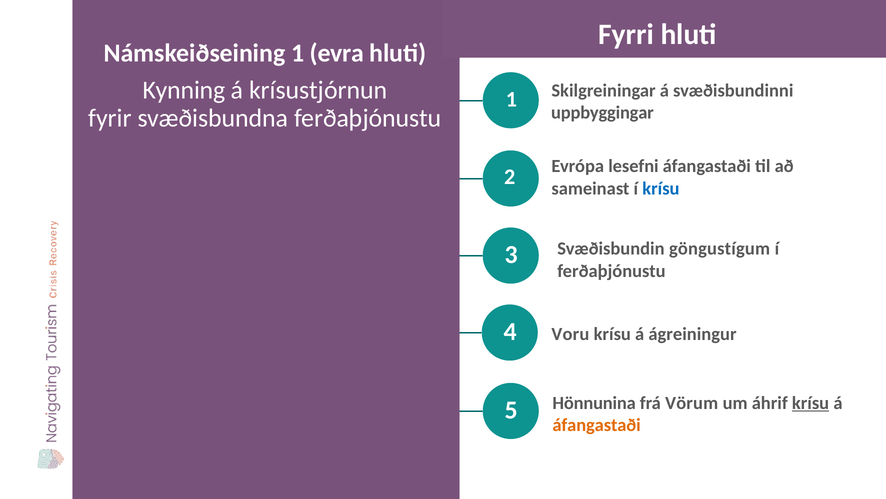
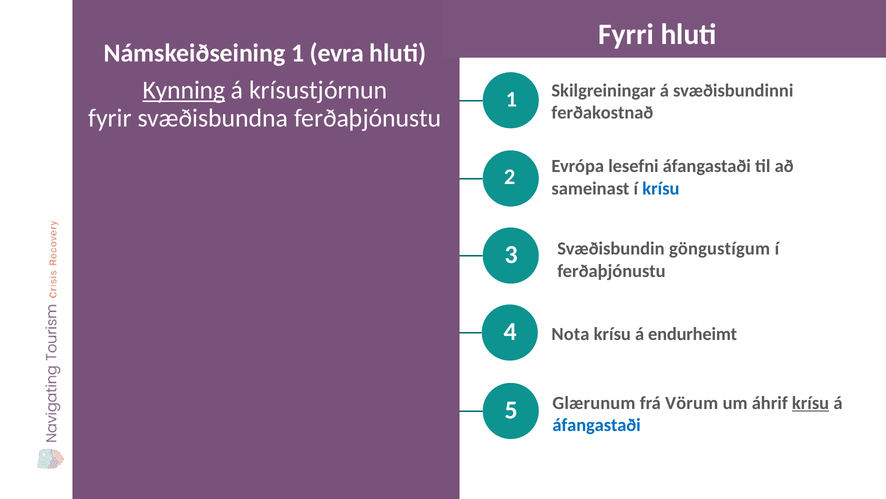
Kynning underline: none -> present
uppbyggingar: uppbyggingar -> ferðakostnað
Voru: Voru -> Nota
ágreiningur: ágreiningur -> endurheimt
Hönnunina: Hönnunina -> Glærunum
áfangastaði at (597, 425) colour: orange -> blue
